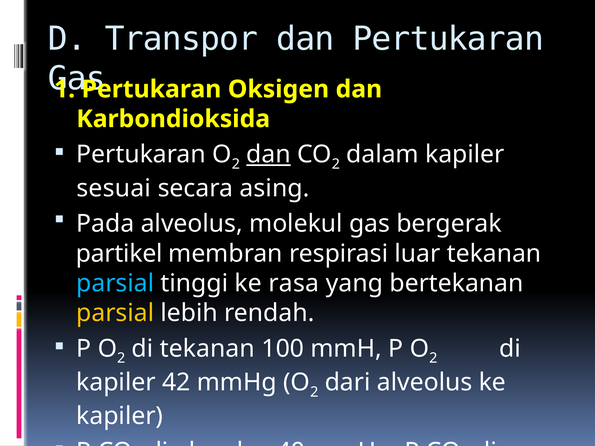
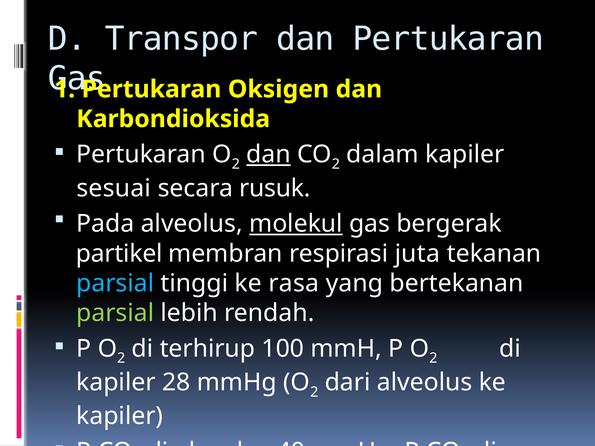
asing: asing -> rusuk
molekul underline: none -> present
luar: luar -> juta
parsial at (115, 313) colour: yellow -> light green
di tekanan: tekanan -> terhirup
42: 42 -> 28
